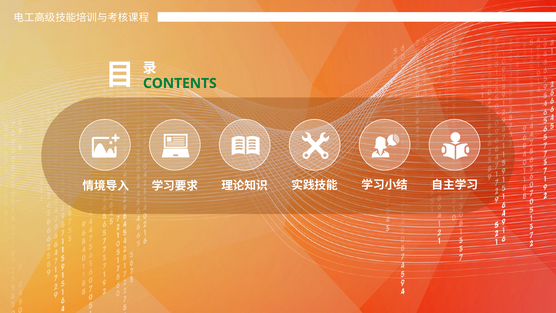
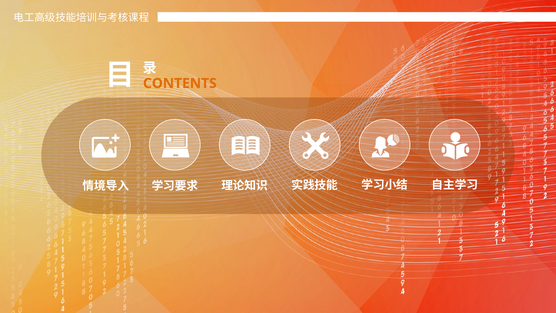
CONTENTS colour: green -> orange
